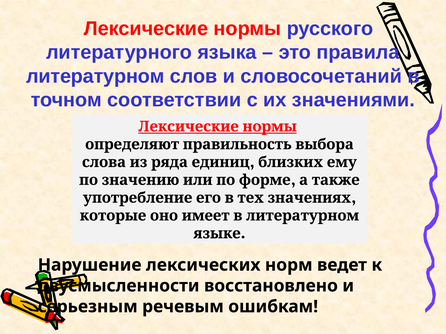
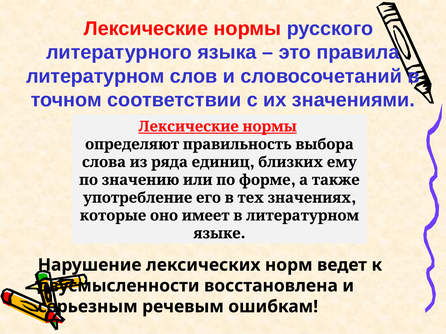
восстановлено: восстановлено -> восстановлена
